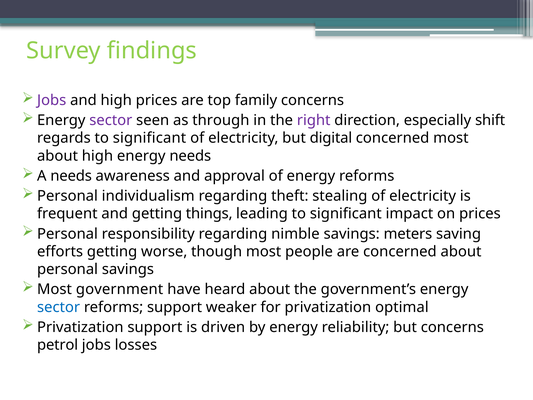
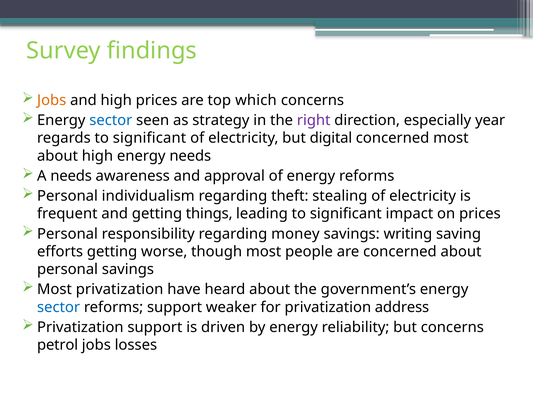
Jobs at (52, 100) colour: purple -> orange
family: family -> which
sector at (111, 120) colour: purple -> blue
through: through -> strategy
shift: shift -> year
nimble: nimble -> money
meters: meters -> writing
Most government: government -> privatization
optimal: optimal -> address
